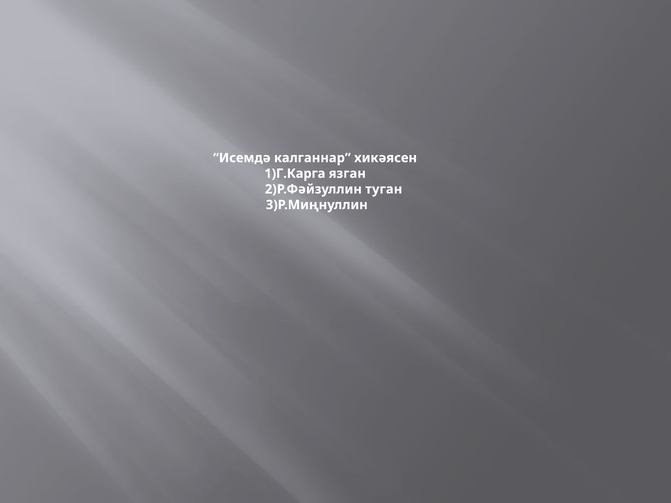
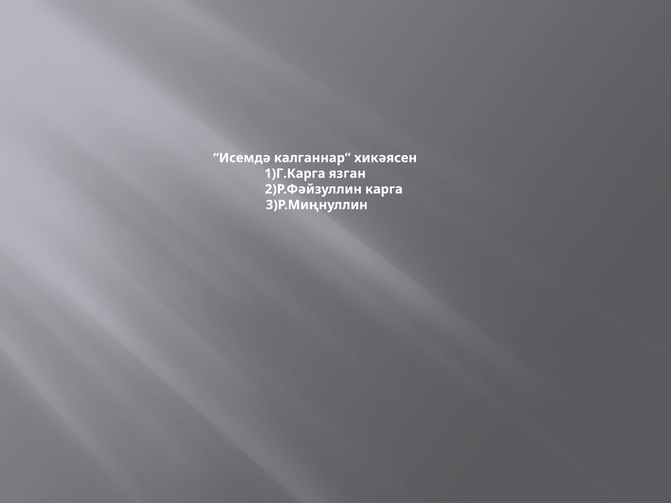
туган: туган -> карга
